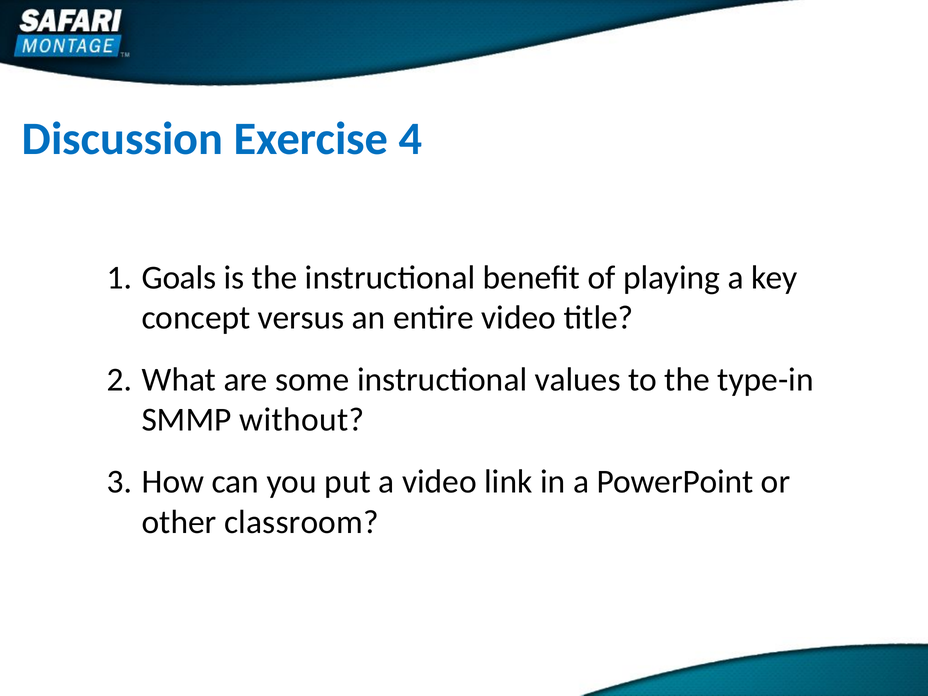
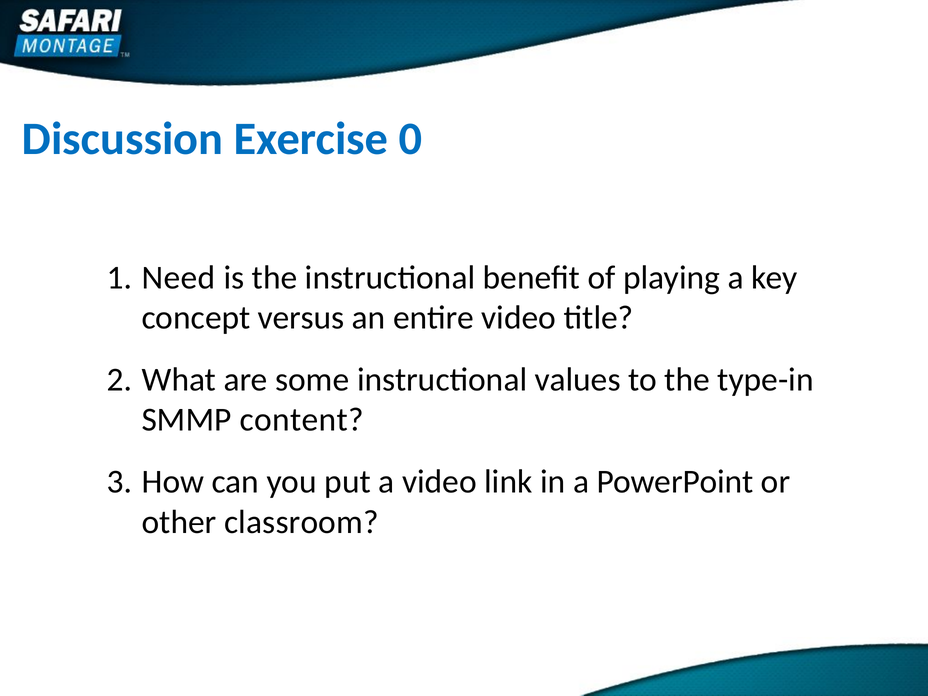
4: 4 -> 0
Goals: Goals -> Need
without: without -> content
